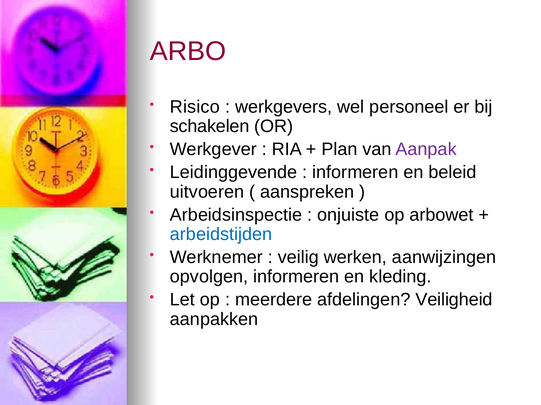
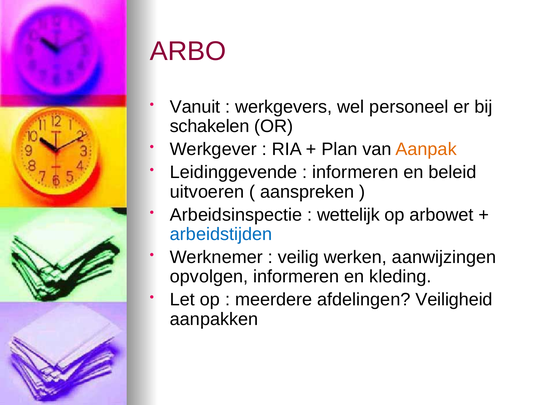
Risico: Risico -> Vanuit
Aanpak colour: purple -> orange
onjuiste: onjuiste -> wettelijk
